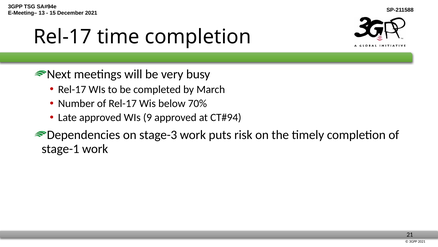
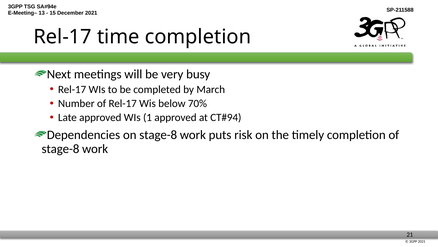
9: 9 -> 1
on stage-3: stage-3 -> stage-8
stage-1 at (60, 149): stage-1 -> stage-8
